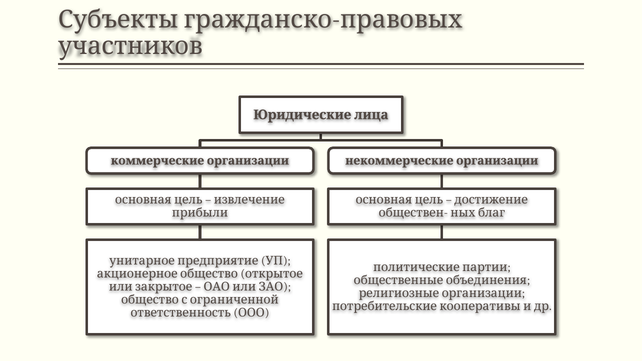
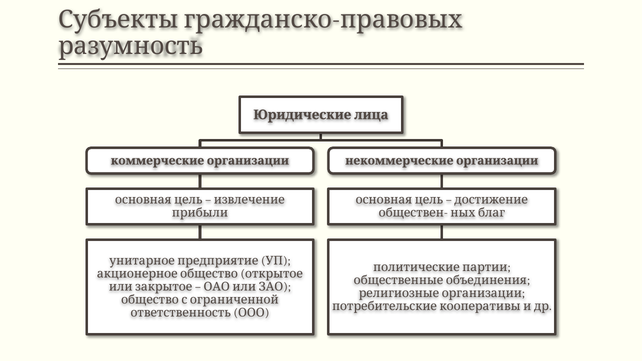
участников: участников -> разумность
